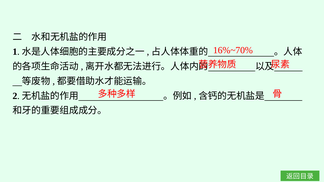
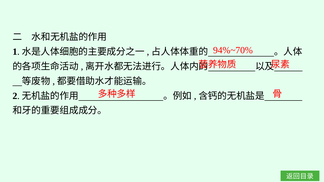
16%~70%: 16%~70% -> 94%~70%
